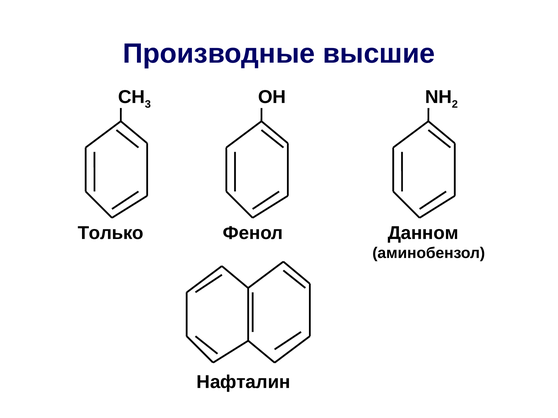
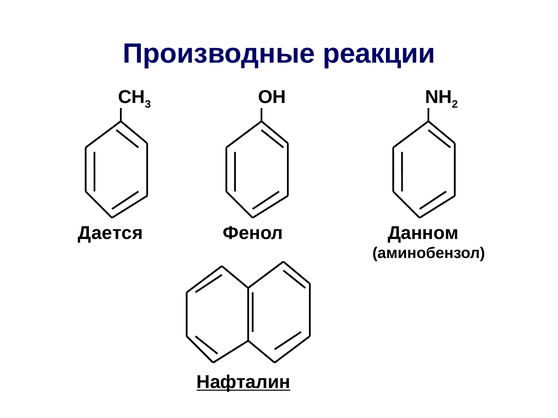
высшие: высшие -> реакции
Только: Только -> Дается
Нафталин underline: none -> present
